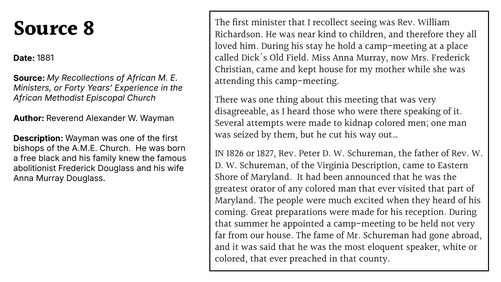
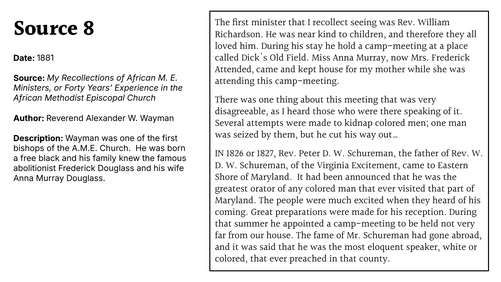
Christian: Christian -> Attended
Virginia Description: Description -> Excitement
